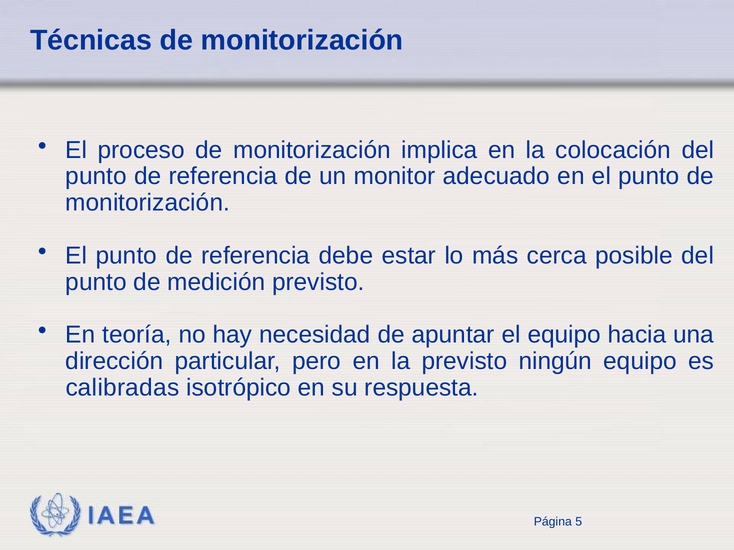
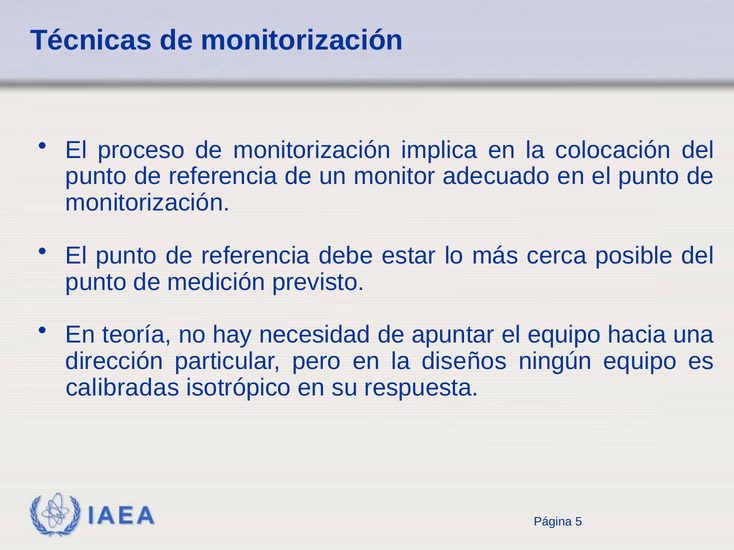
la previsto: previsto -> diseños
